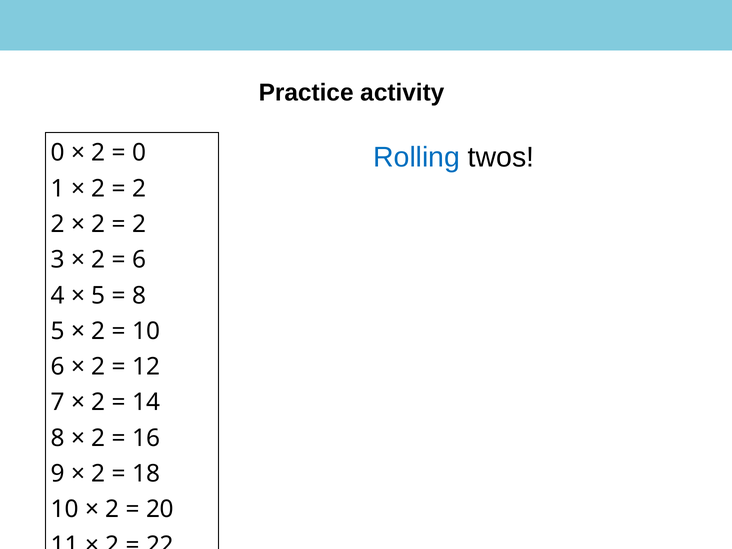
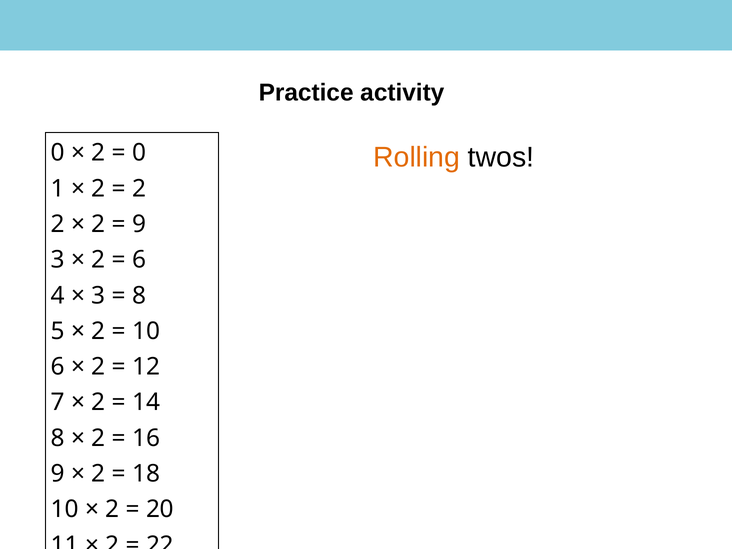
Rolling colour: blue -> orange
2 at (139, 224): 2 -> 9
5 at (98, 295): 5 -> 3
